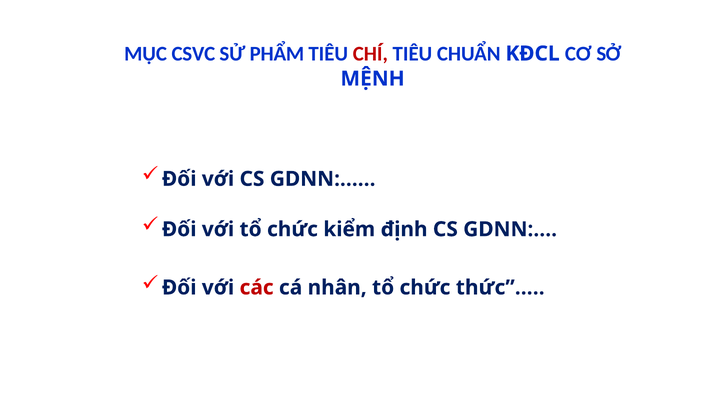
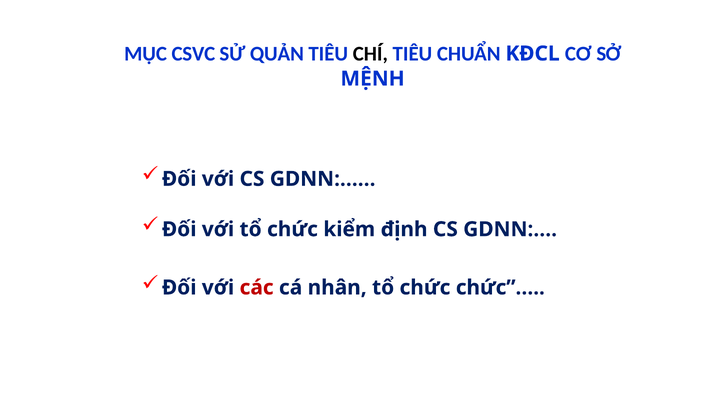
PHẨM: PHẨM -> QUẢN
CHÍ colour: red -> black
thức”…: thức”… -> chức”…
